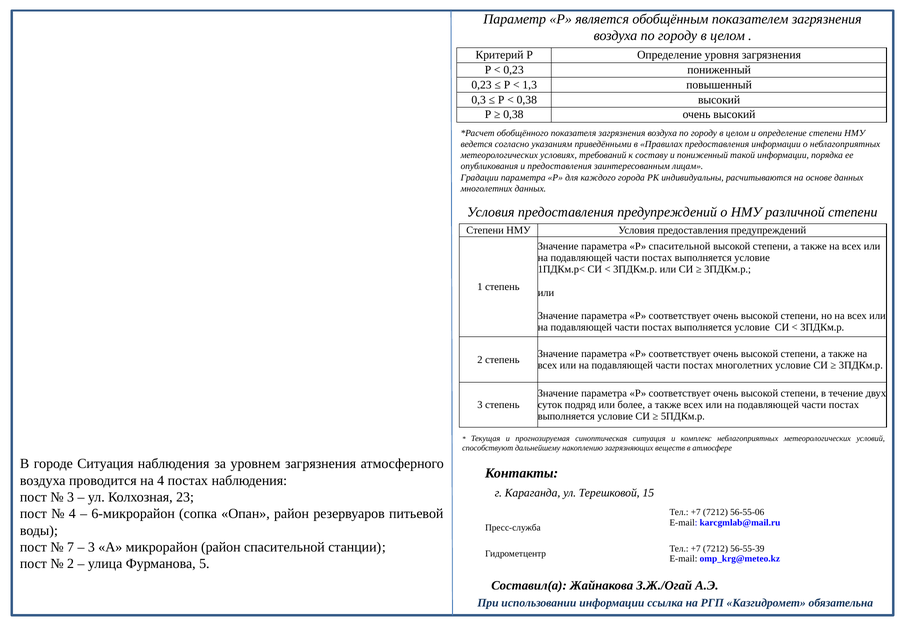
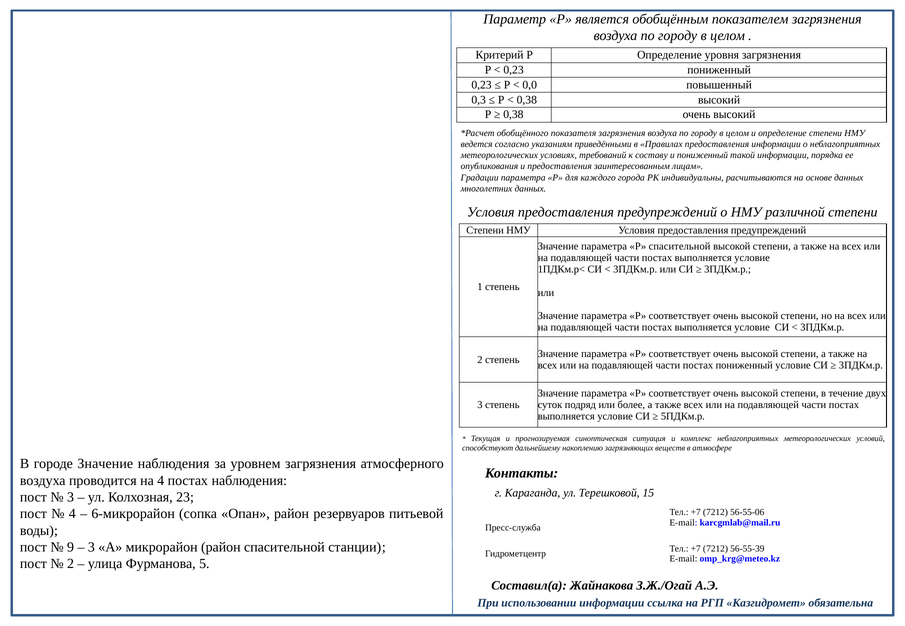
1,3: 1,3 -> 0,0
постах многолетних: многолетних -> пониженный
городе Ситуация: Ситуация -> Значение
7: 7 -> 9
